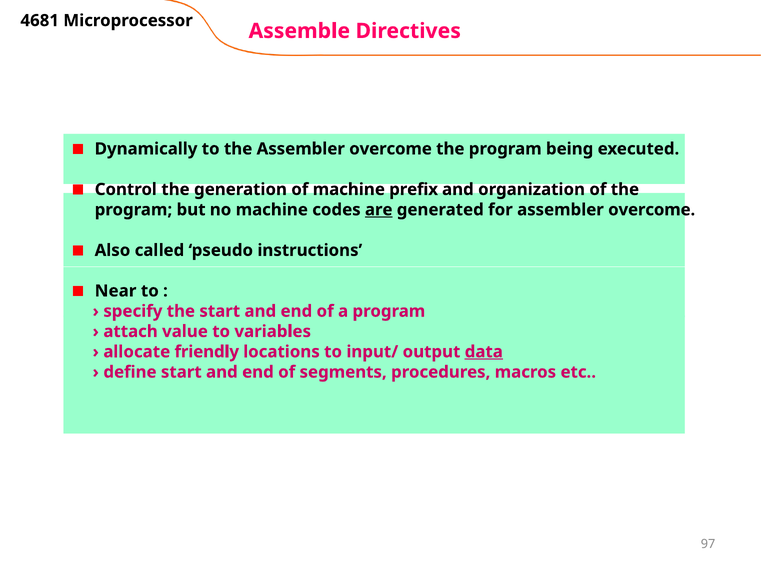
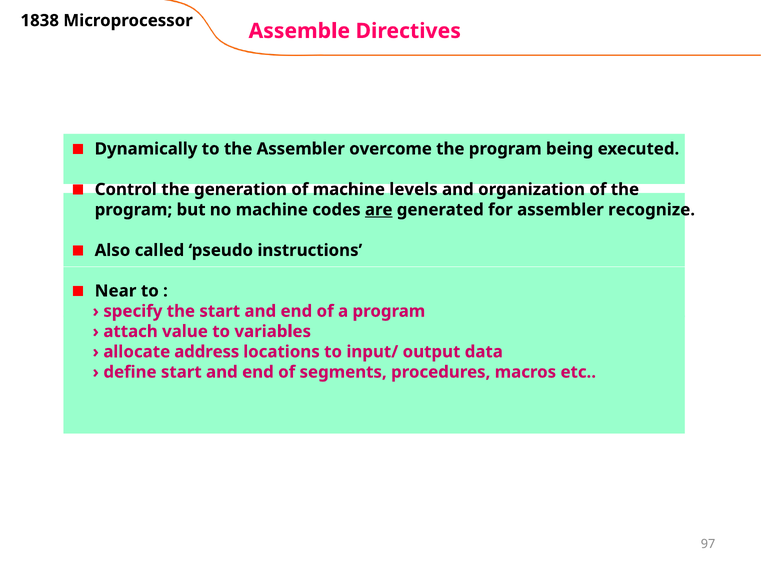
4681: 4681 -> 1838
prefix: prefix -> levels
for assembler overcome: overcome -> recognize
friendly: friendly -> address
data underline: present -> none
